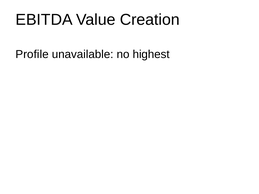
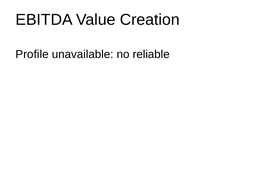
highest: highest -> reliable
